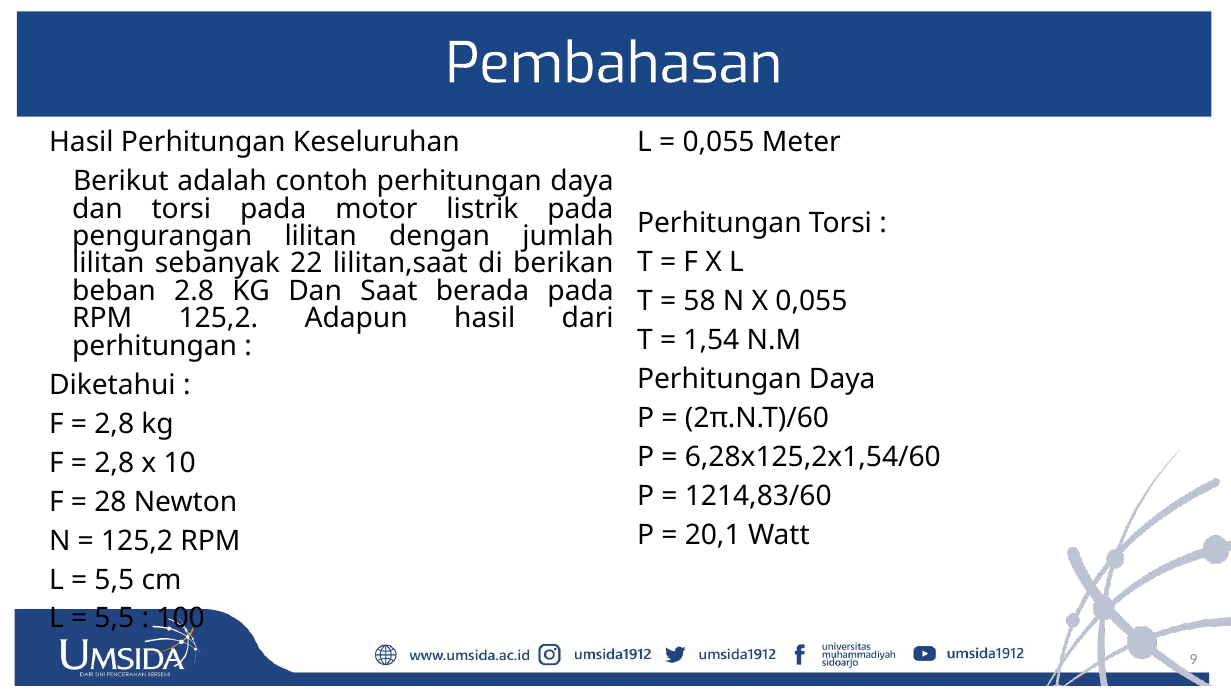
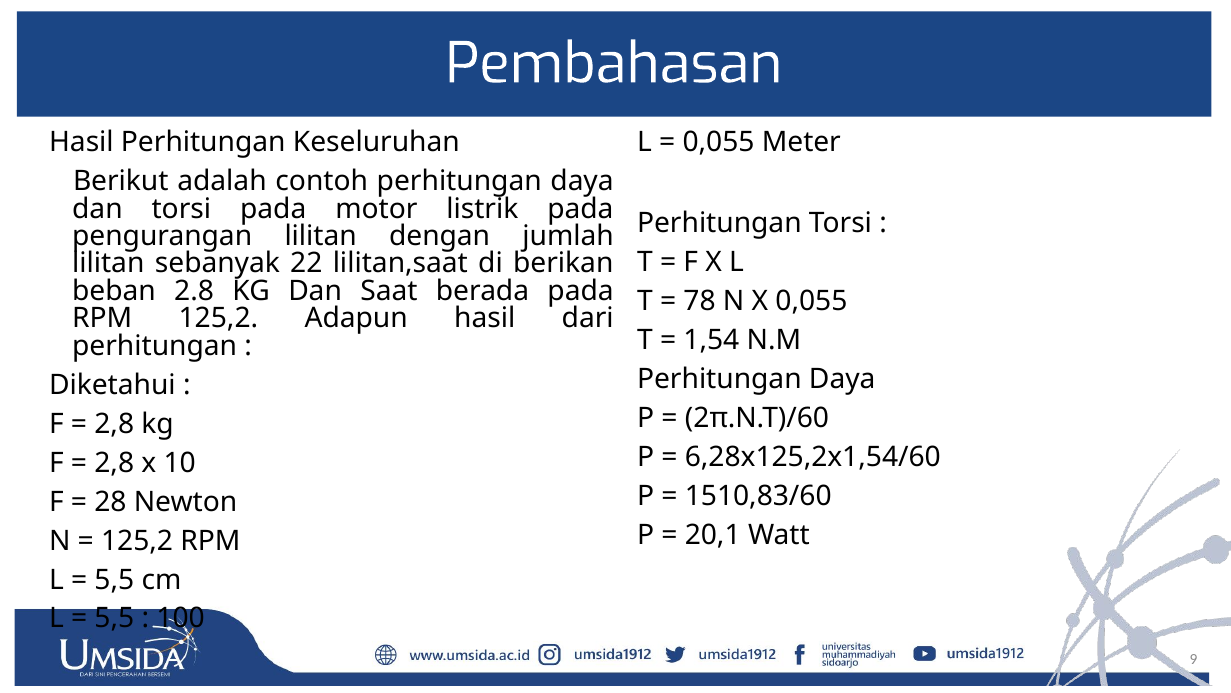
58: 58 -> 78
1214,83/60: 1214,83/60 -> 1510,83/60
